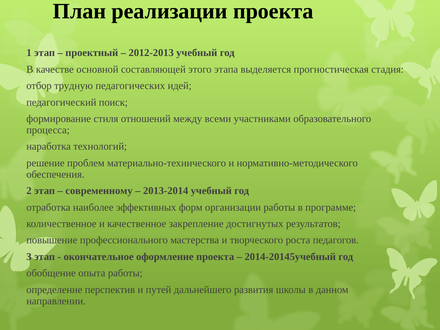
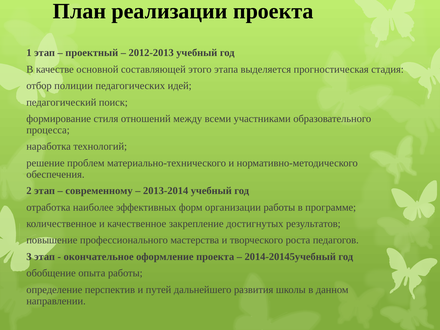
трудную: трудную -> полиции
